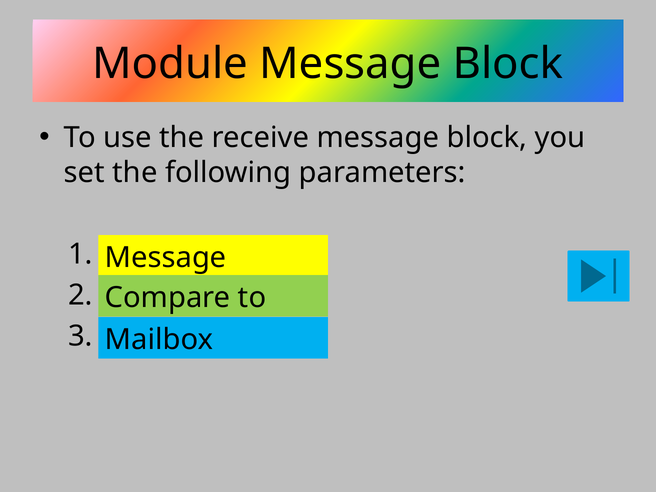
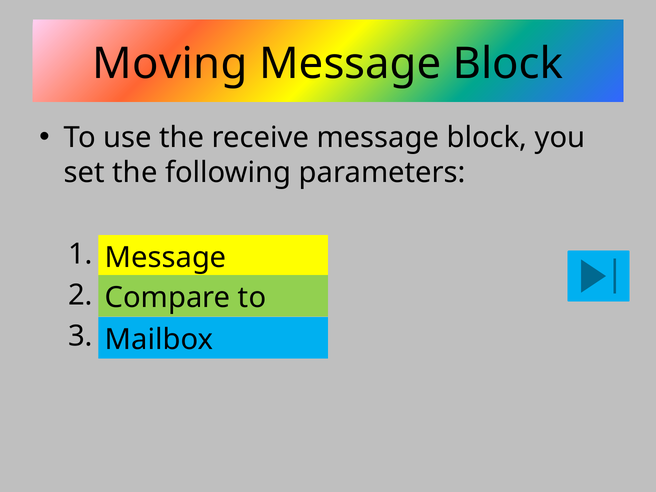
Module: Module -> Moving
